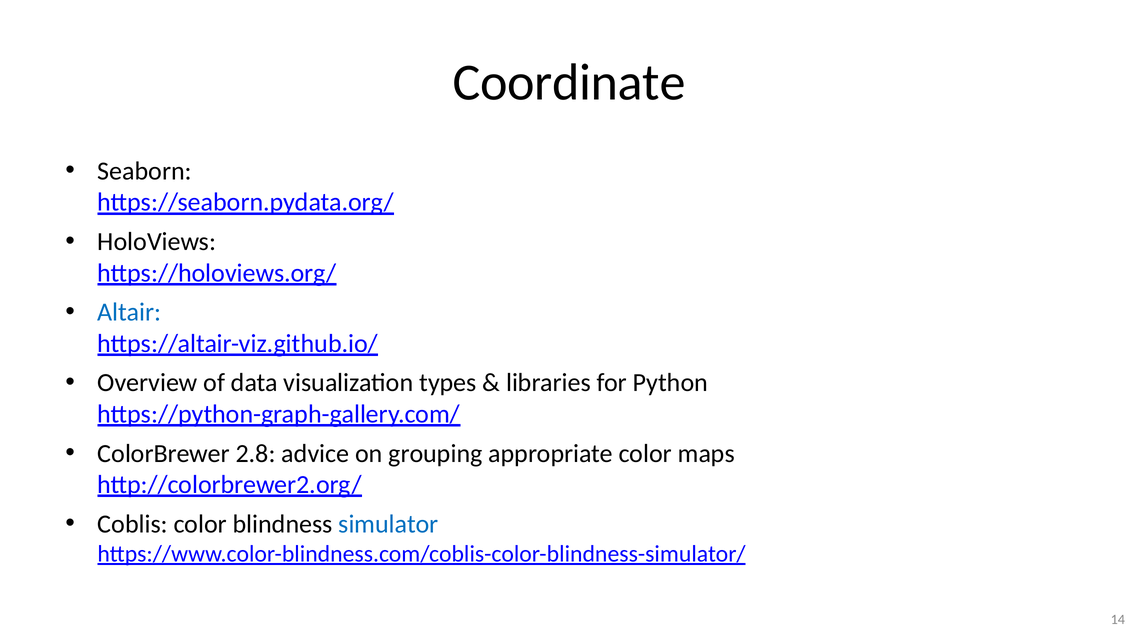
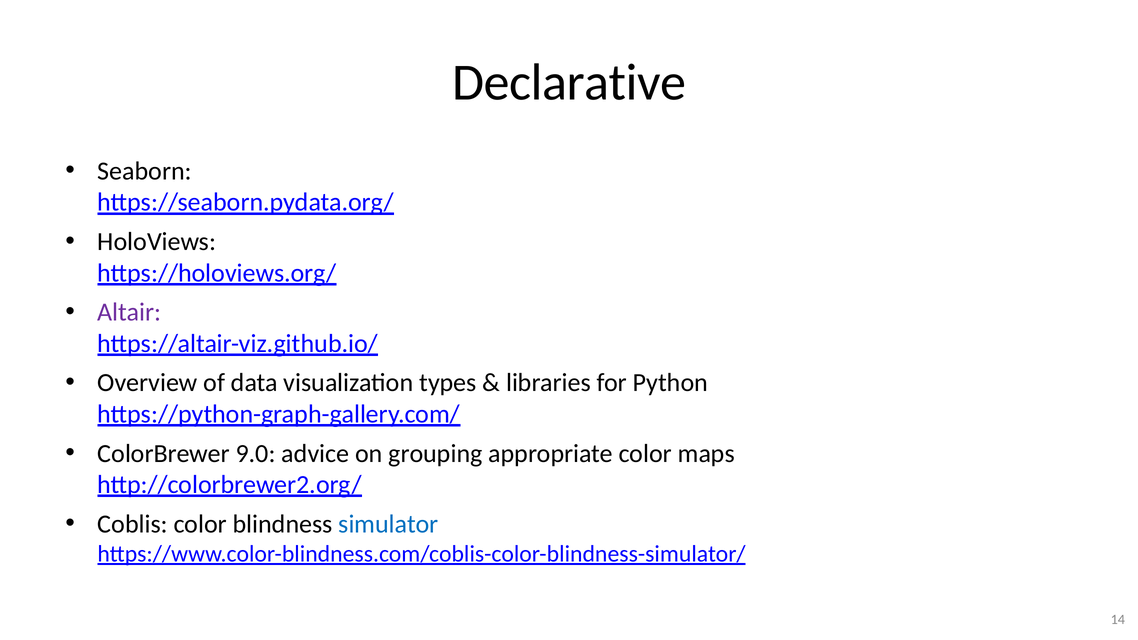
Coordinate: Coordinate -> Declarative
Altair colour: blue -> purple
2.8: 2.8 -> 9.0
